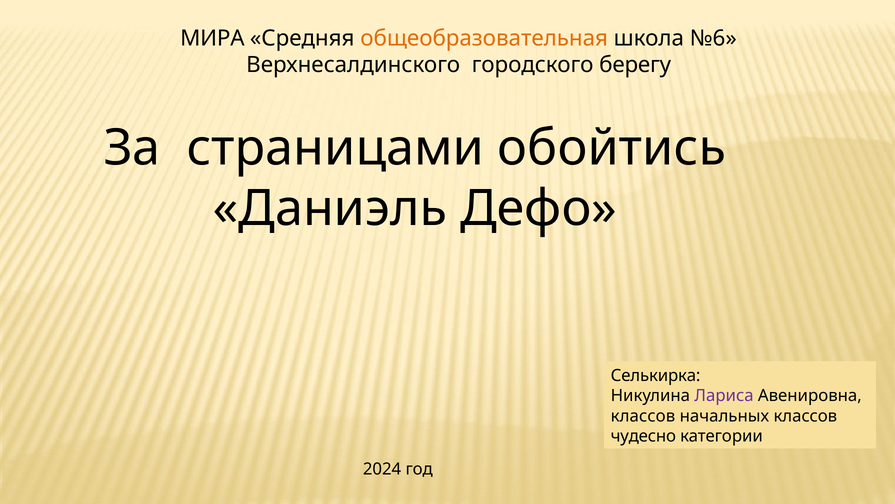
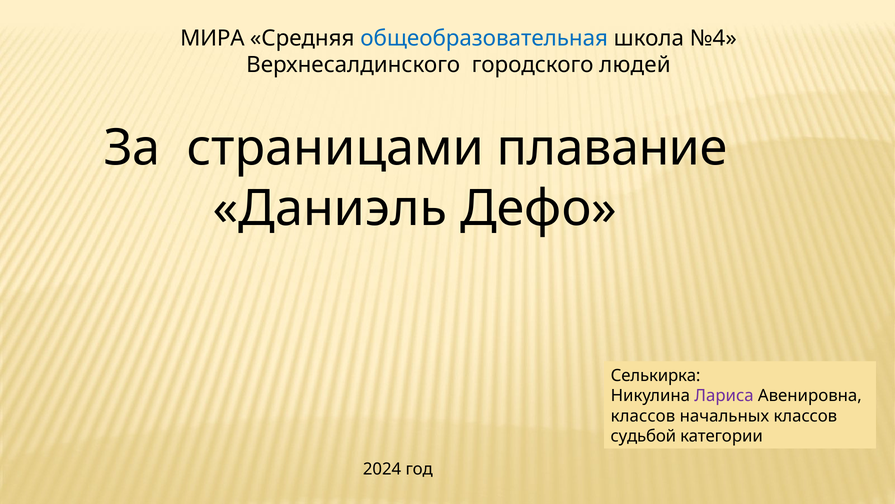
общеобразовательная colour: orange -> blue
№6: №6 -> №4
берегу: берегу -> людей
обойтись: обойтись -> плавание
чудесно: чудесно -> судьбой
